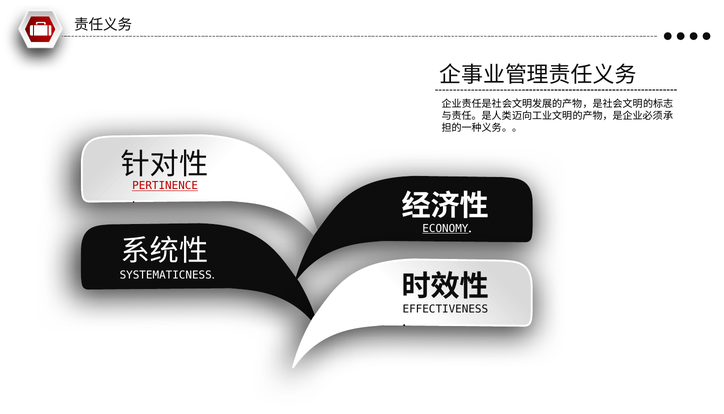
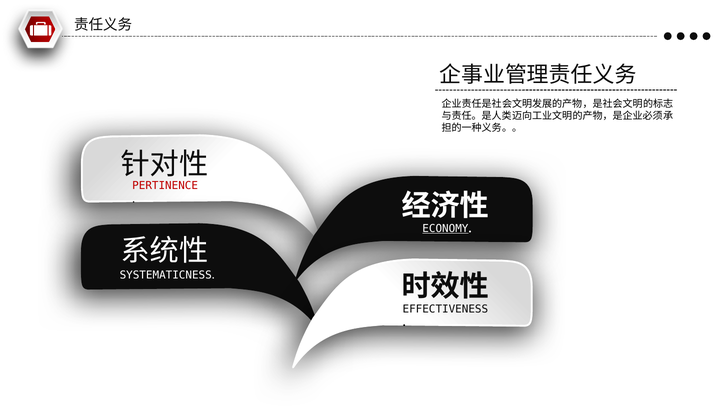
PERTINENCE underline: present -> none
